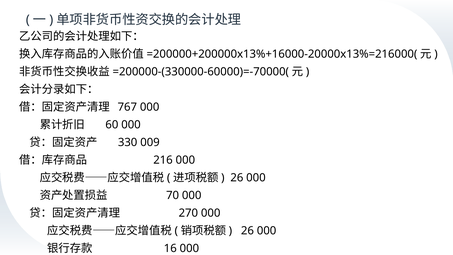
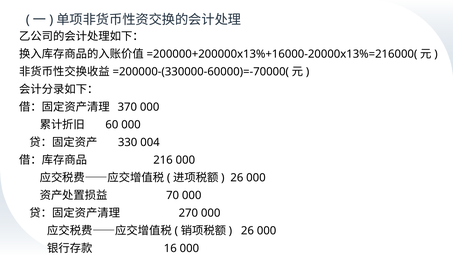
767: 767 -> 370
009: 009 -> 004
